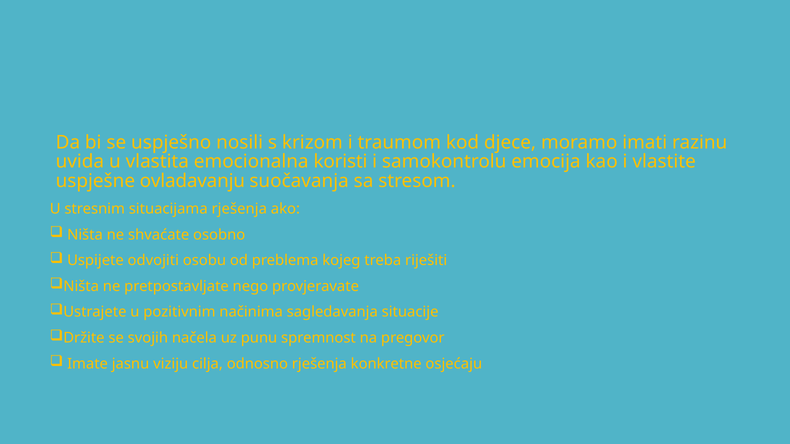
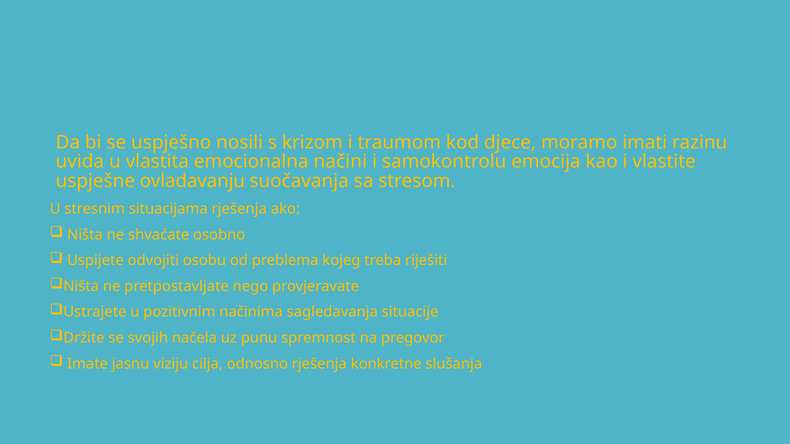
koristi: koristi -> načini
osjećaju: osjećaju -> slušanja
